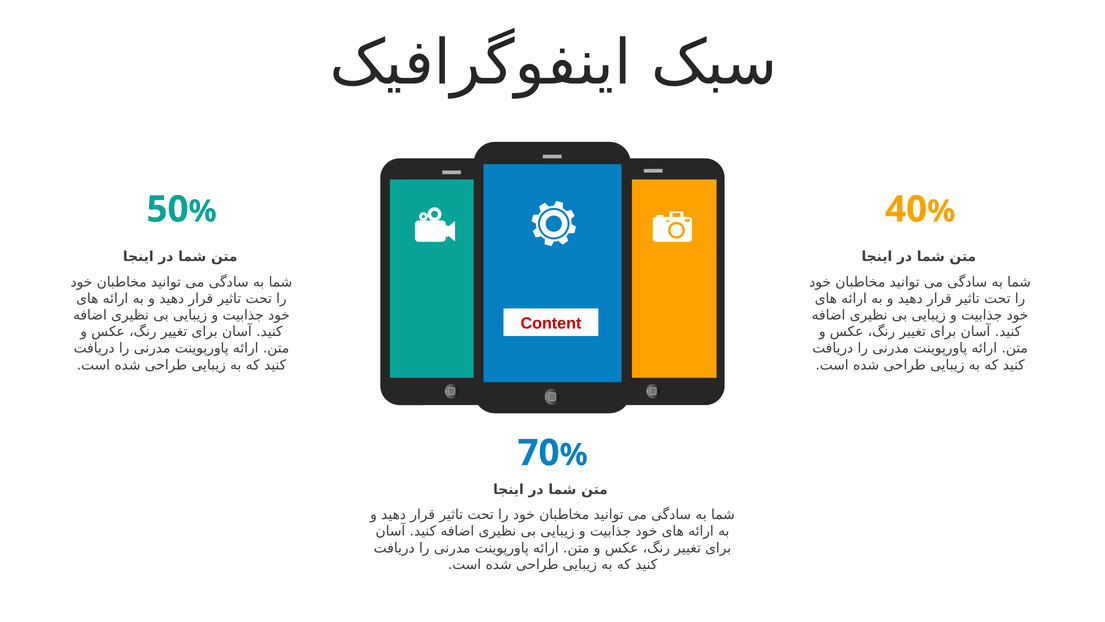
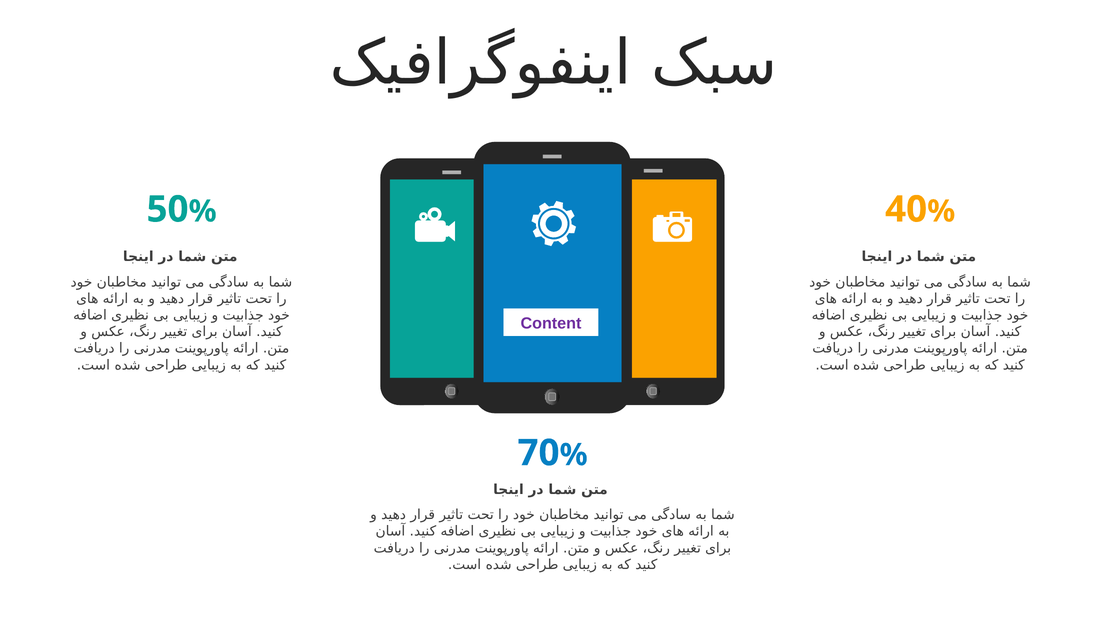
Content colour: red -> purple
